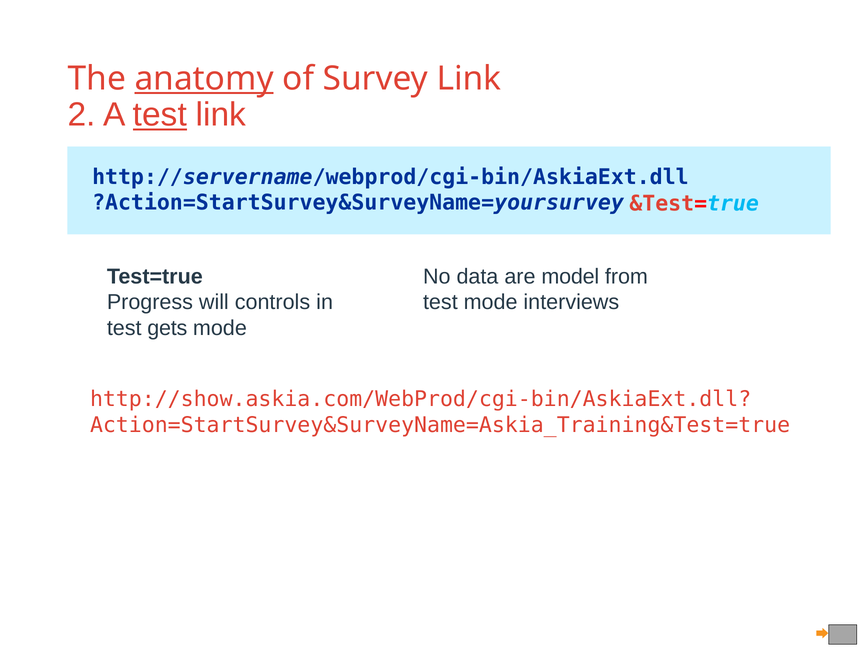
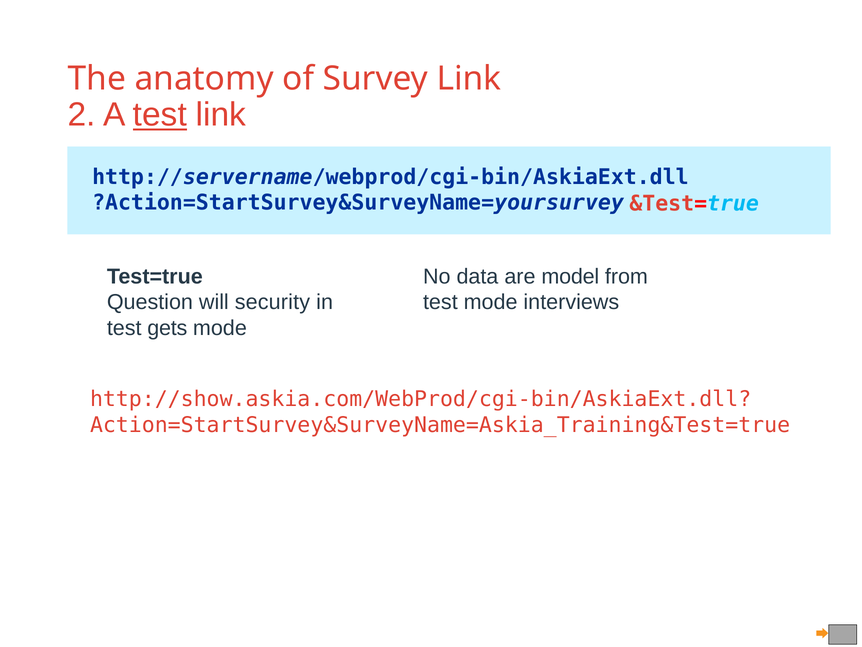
anatomy underline: present -> none
Progress: Progress -> Question
controls: controls -> security
